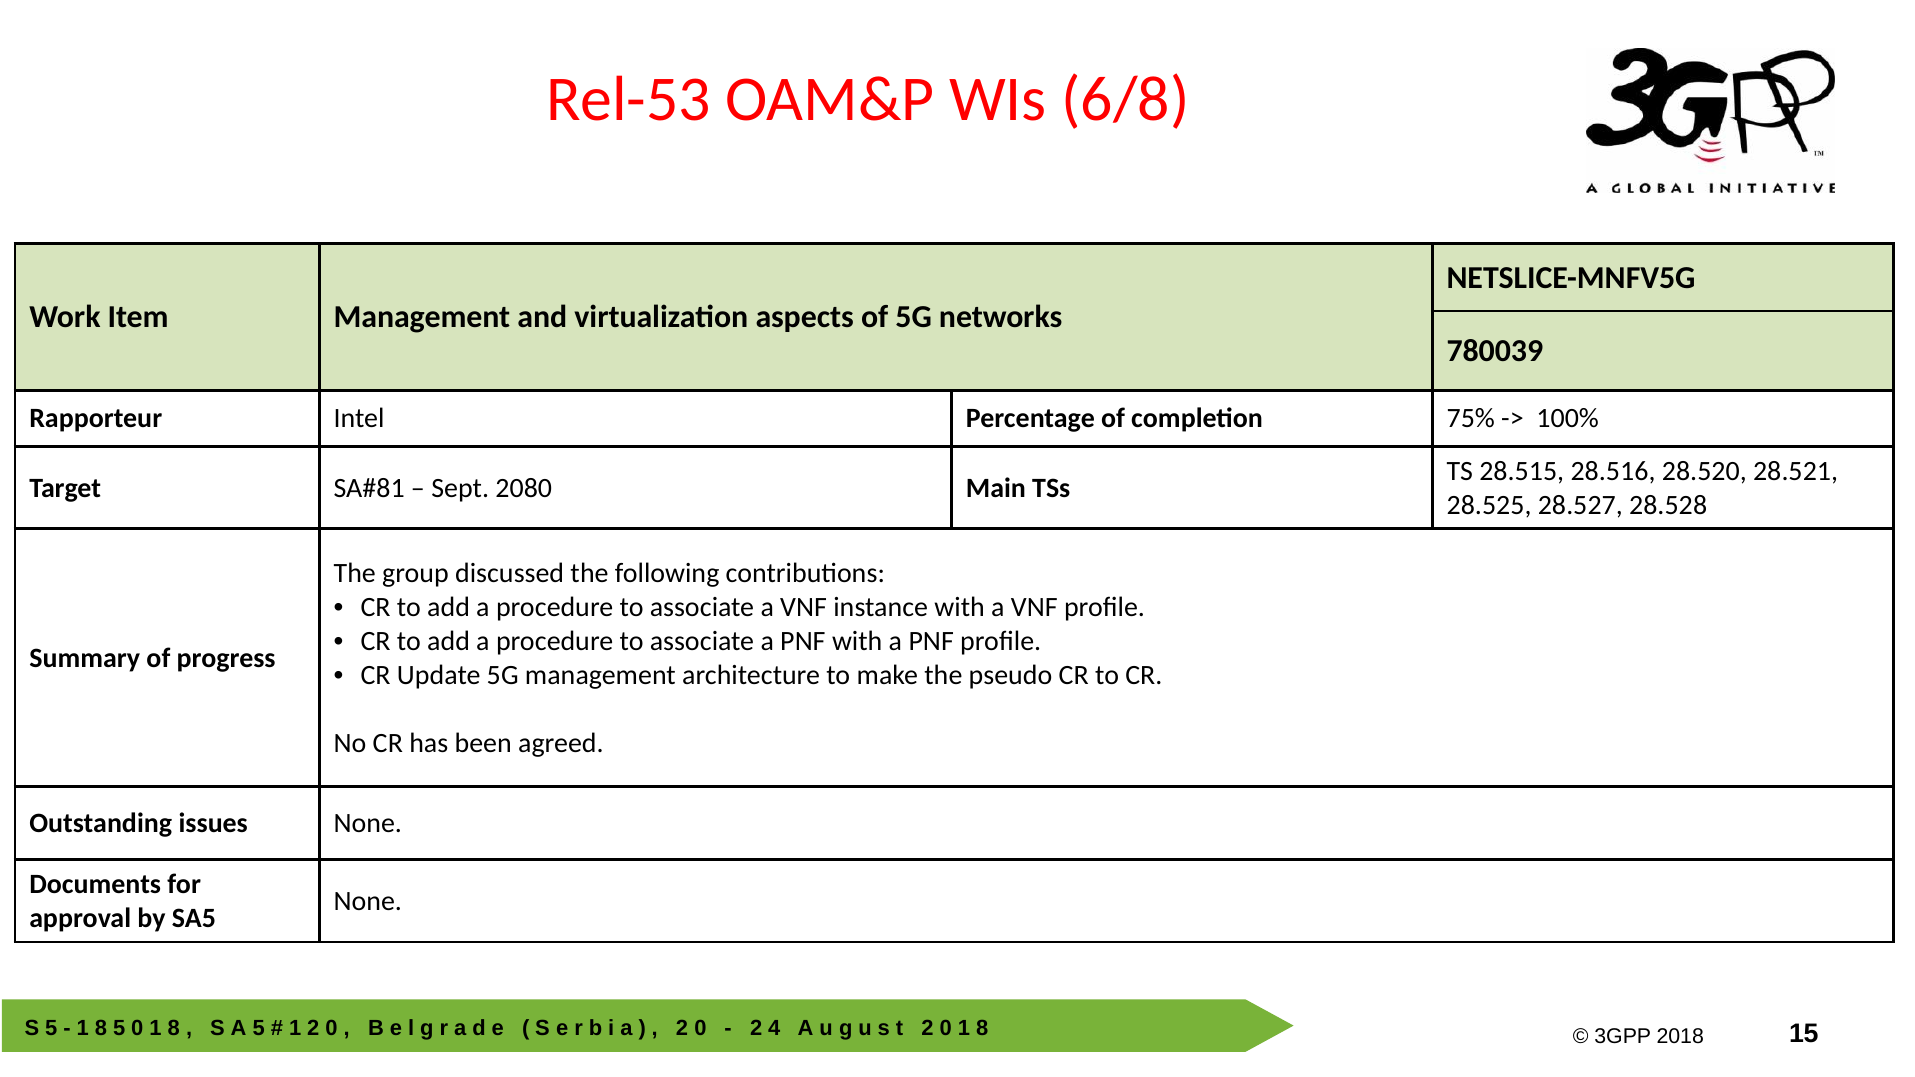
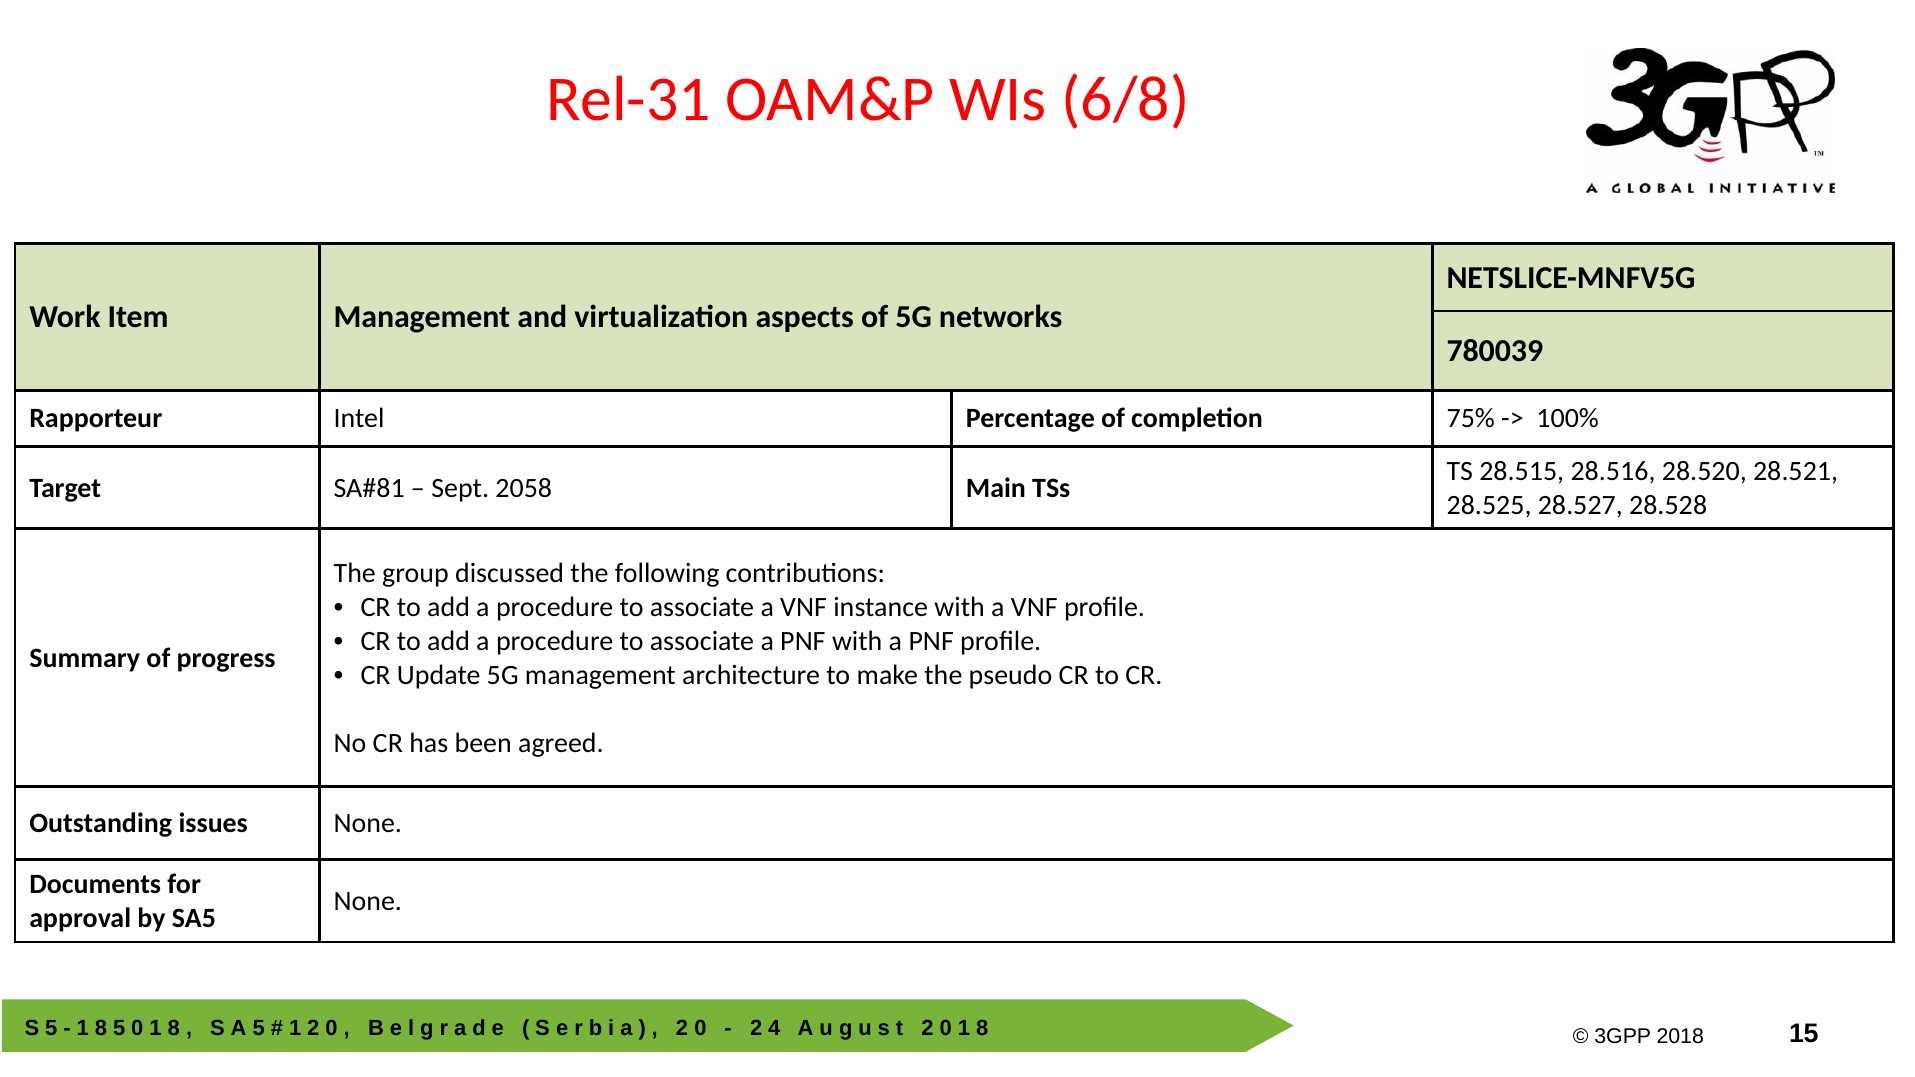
Rel-53: Rel-53 -> Rel-31
2080: 2080 -> 2058
